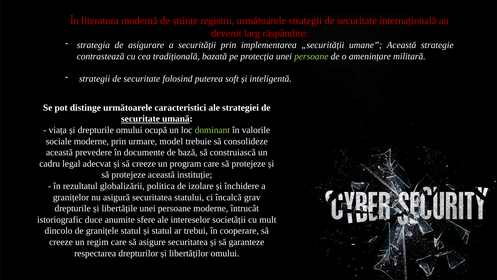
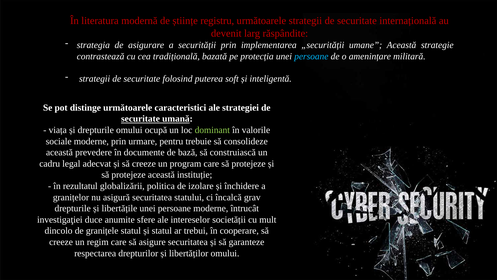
persoane at (311, 56) colour: light green -> light blue
model: model -> pentru
istoriografic: istoriografic -> investigaţiei
